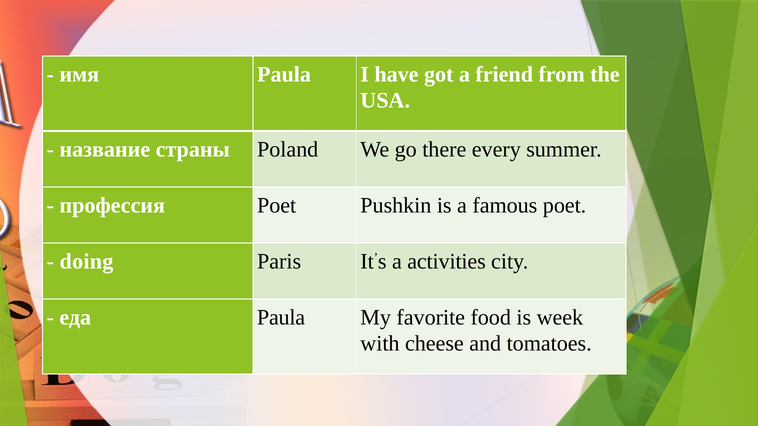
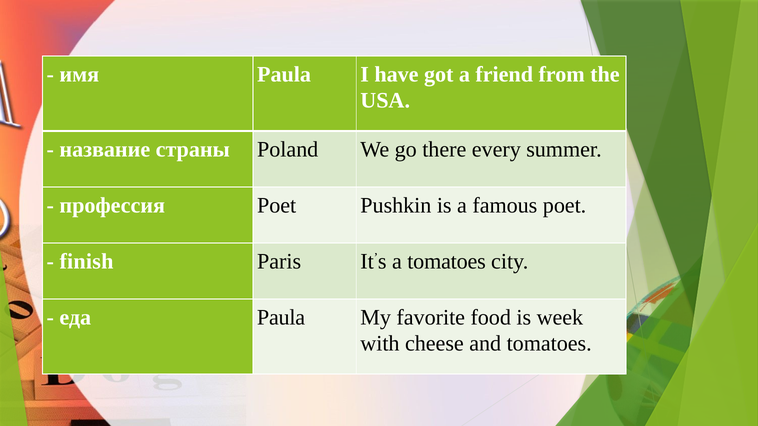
doing: doing -> finish
a activities: activities -> tomatoes
